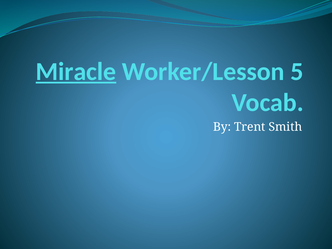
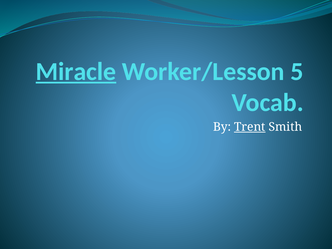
Trent underline: none -> present
